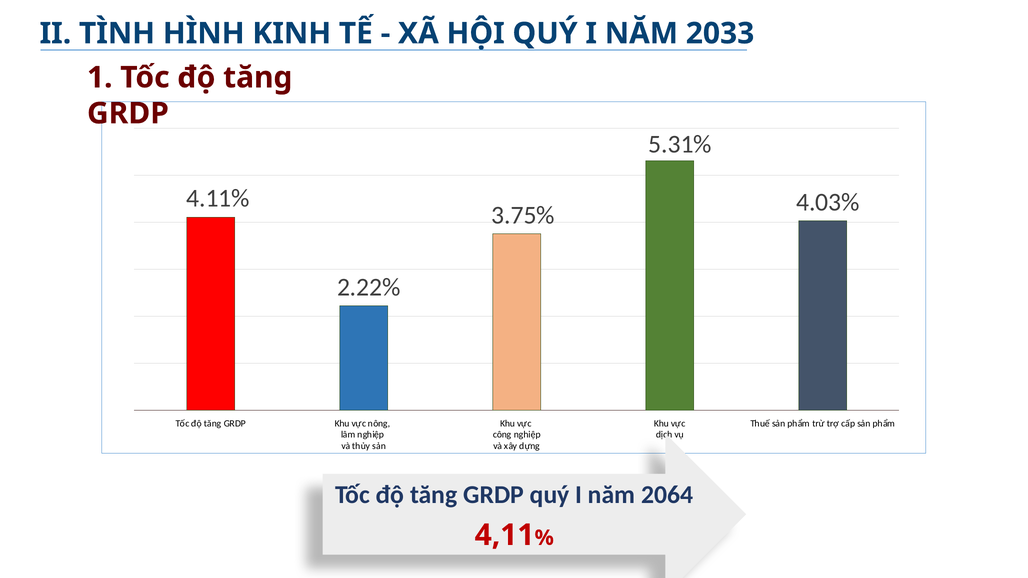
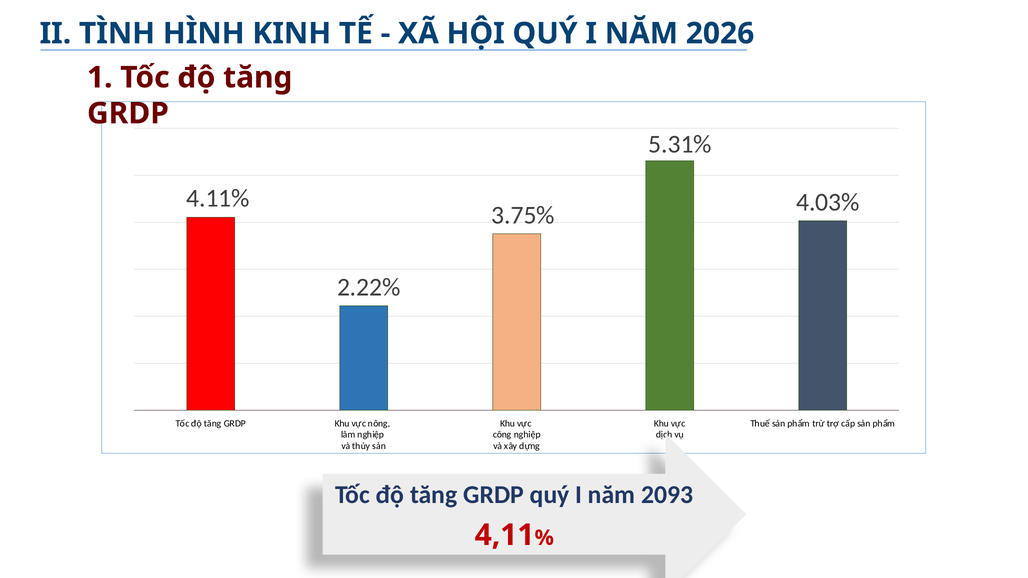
2033: 2033 -> 2026
2064: 2064 -> 2093
